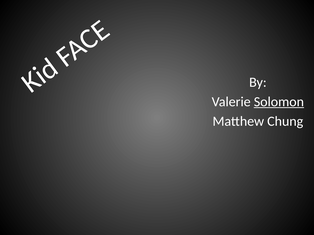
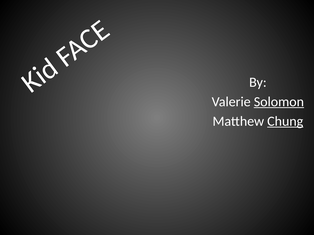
Chung underline: none -> present
